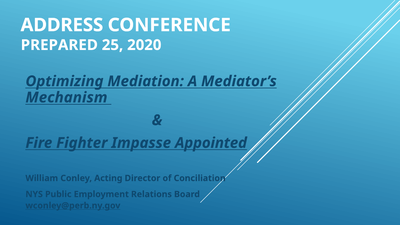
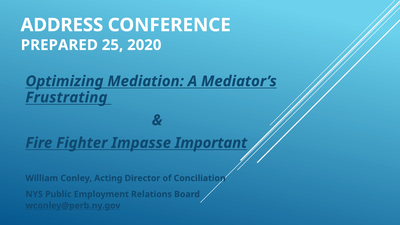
Mechanism: Mechanism -> Frustrating
Appointed: Appointed -> Important
